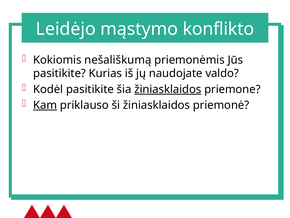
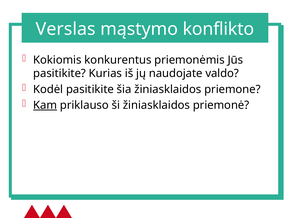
Leidėjo: Leidėjo -> Verslas
nešališkumą: nešališkumą -> konkurentus
žiniasklaidos at (168, 89) underline: present -> none
